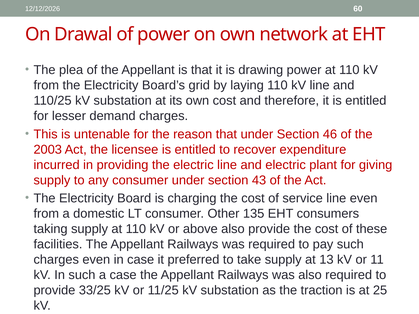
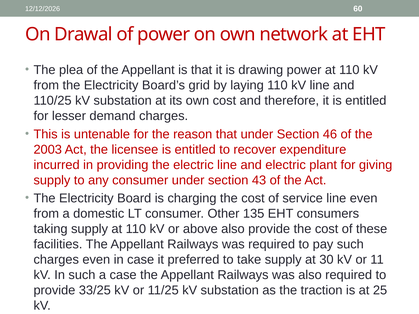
13: 13 -> 30
